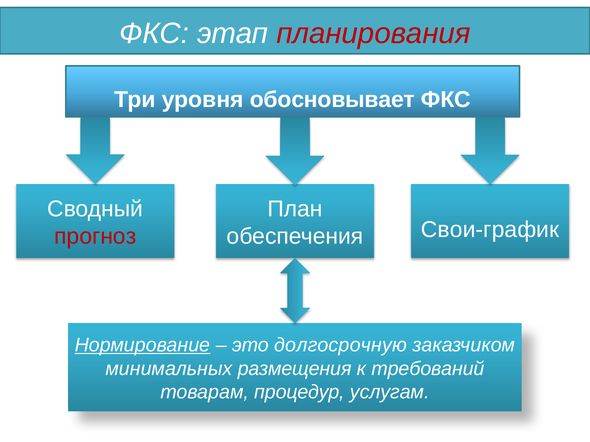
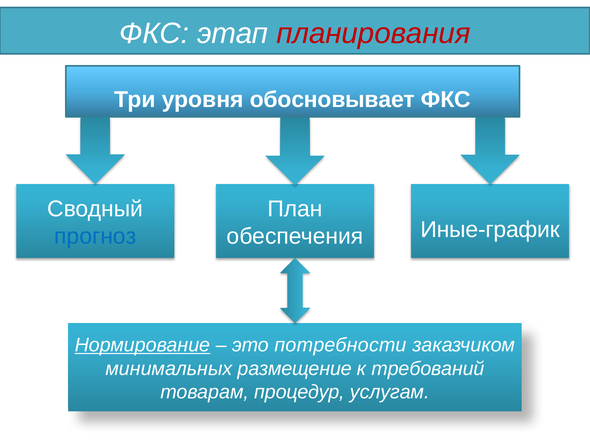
прогноз colour: red -> blue
Свои-график: Свои-график -> Иные-график
долгосрочную: долгосрочную -> потребности
размещения: размещения -> размещение
